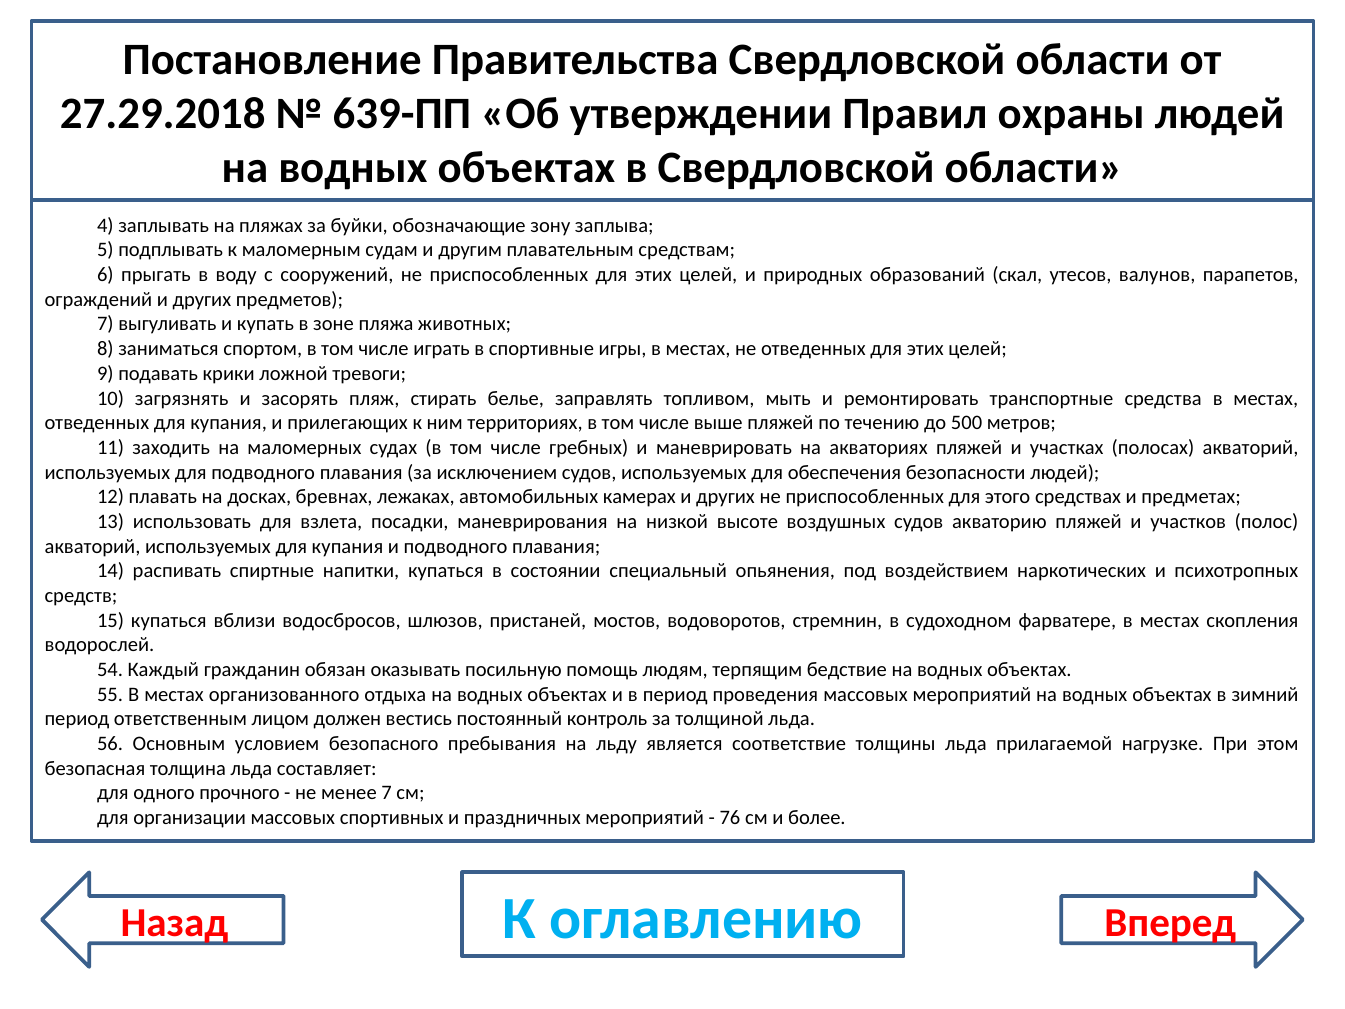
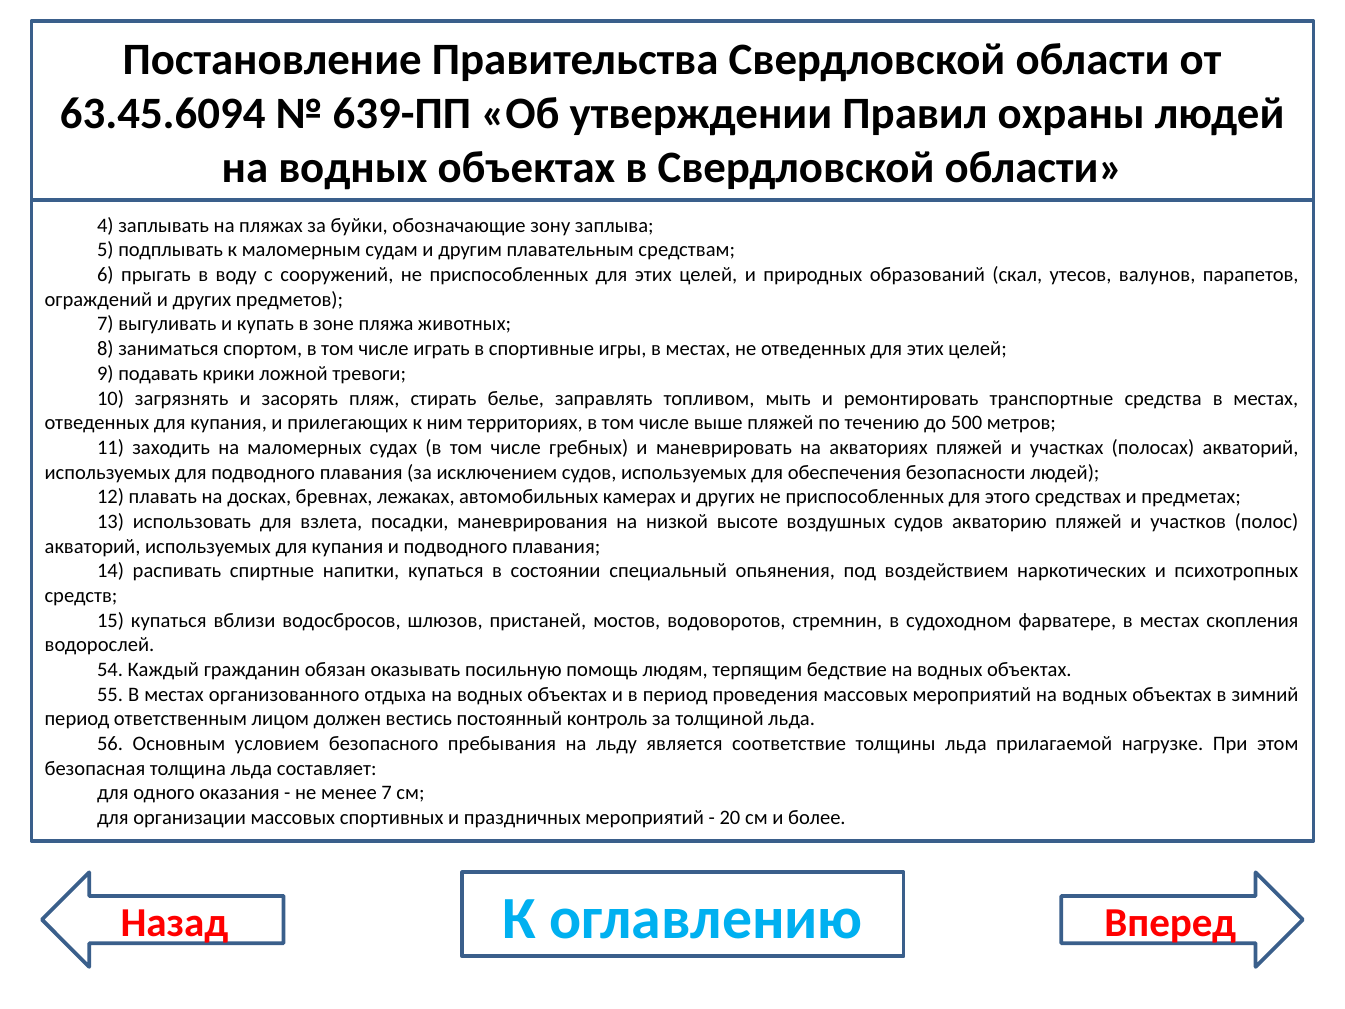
27.29.2018: 27.29.2018 -> 63.45.6094
прочного: прочного -> оказания
76: 76 -> 20
